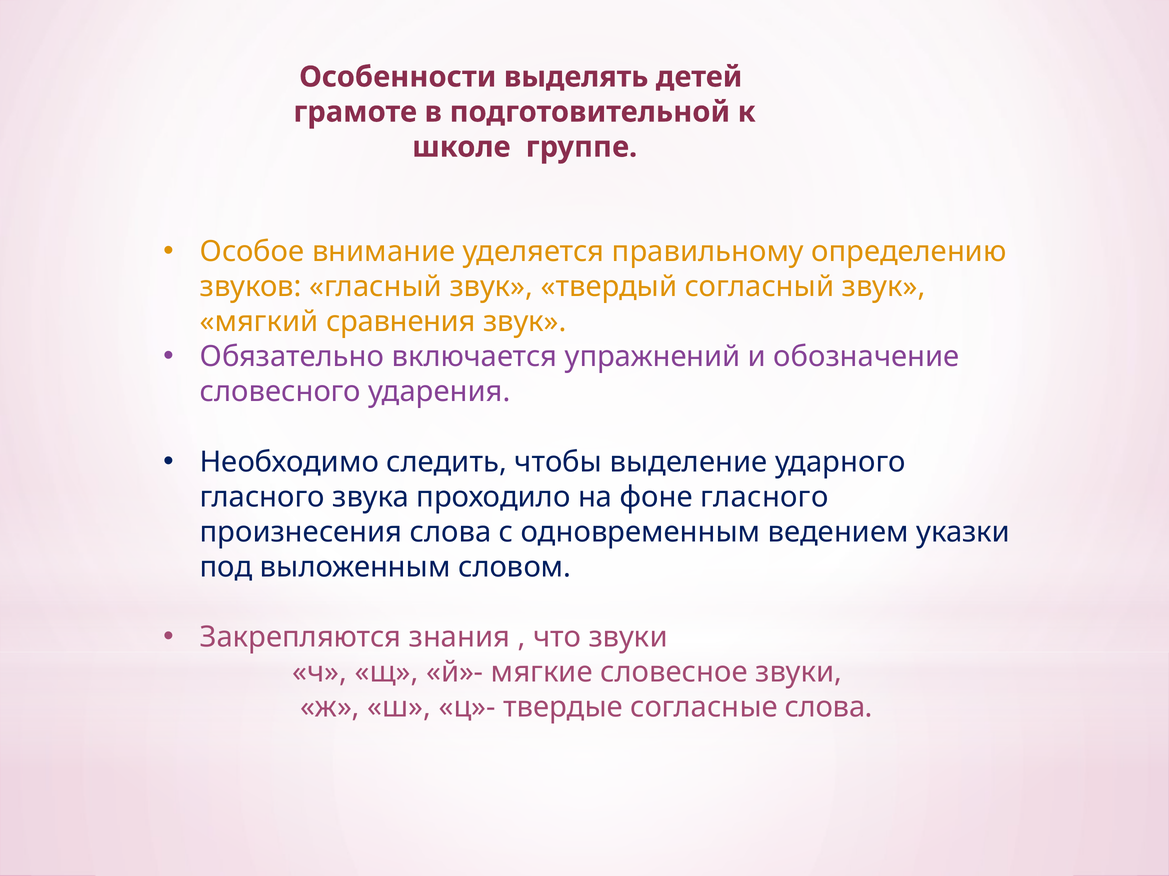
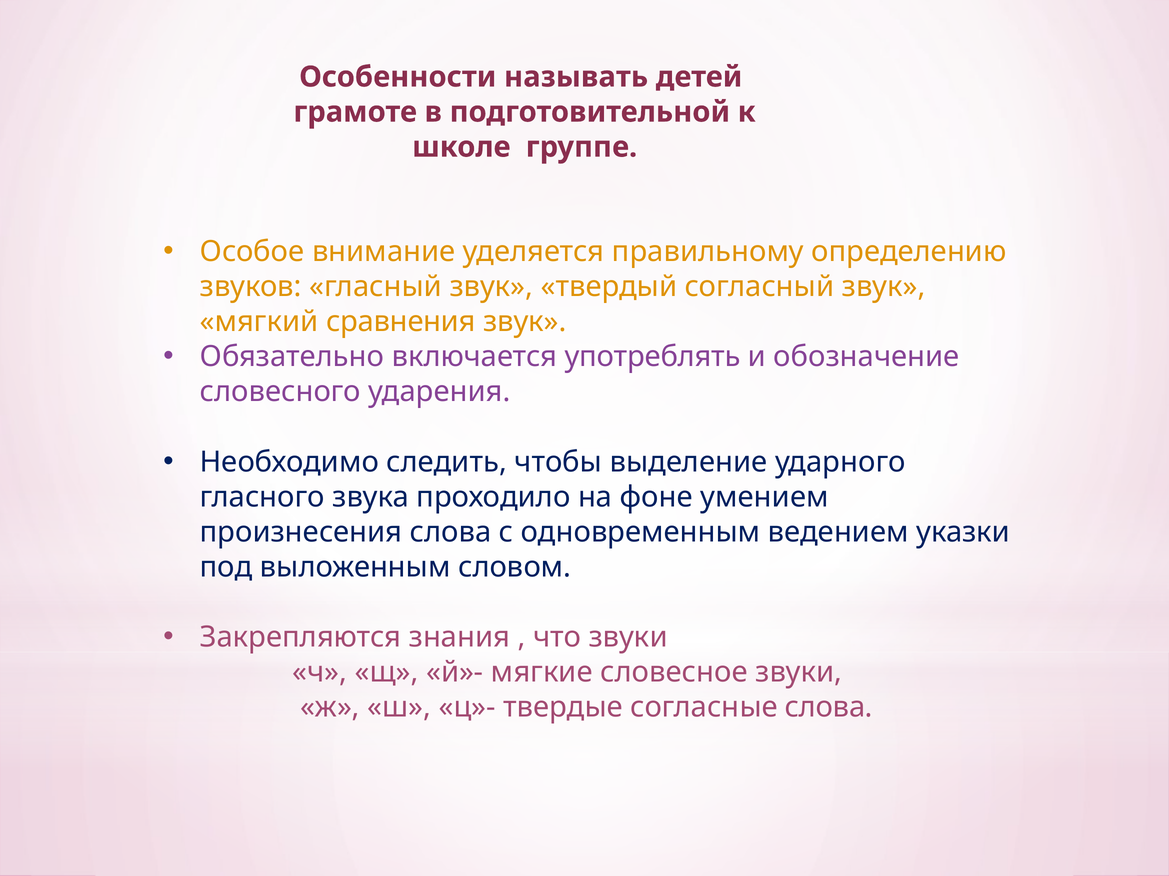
выделять: выделять -> называть
упражнений: упражнений -> употреблять
фоне гласного: гласного -> умением
